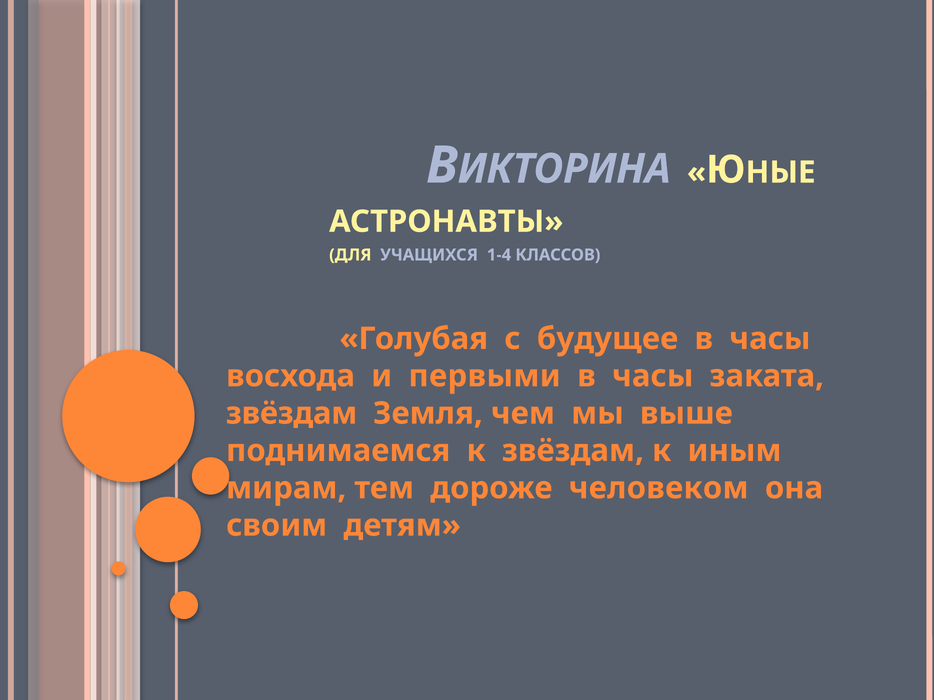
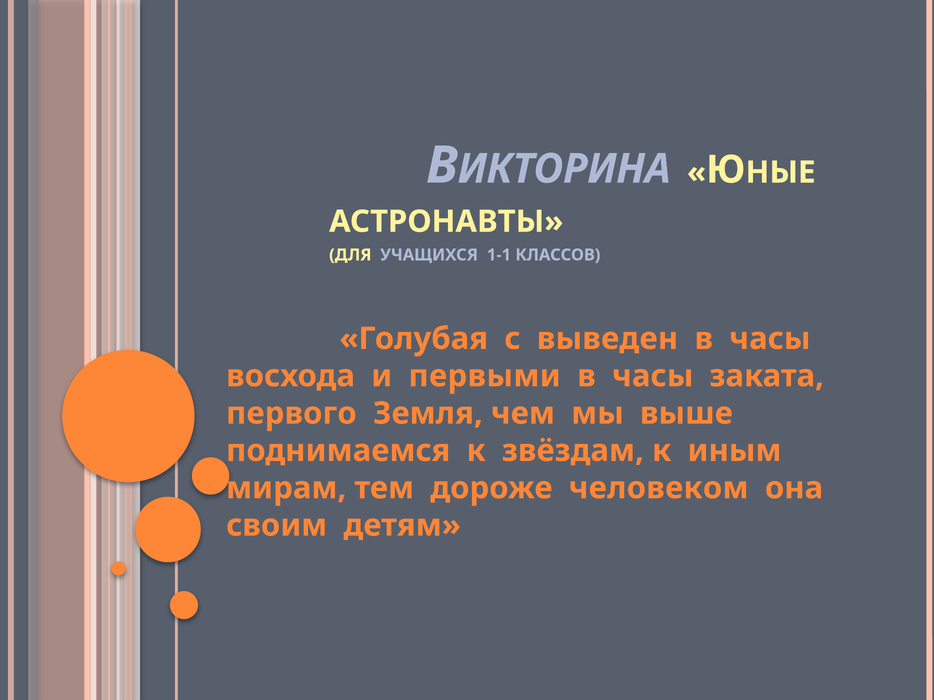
1-4: 1-4 -> 1-1
будущее: будущее -> выведен
звёздам at (292, 414): звёздам -> первого
